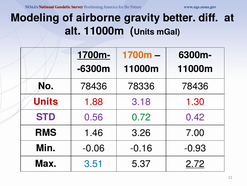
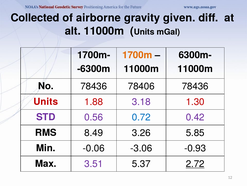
Modeling: Modeling -> Collected
better: better -> given
1700m- underline: present -> none
78336: 78336 -> 78406
0.72 colour: green -> blue
1.46: 1.46 -> 8.49
7.00: 7.00 -> 5.85
-0.16: -0.16 -> -3.06
3.51 colour: blue -> purple
